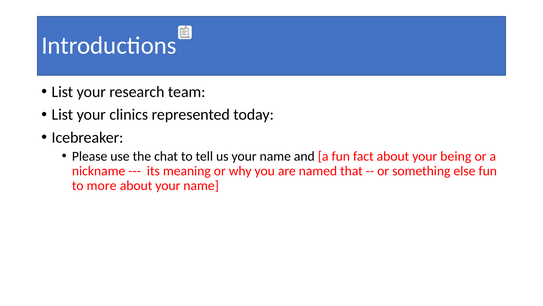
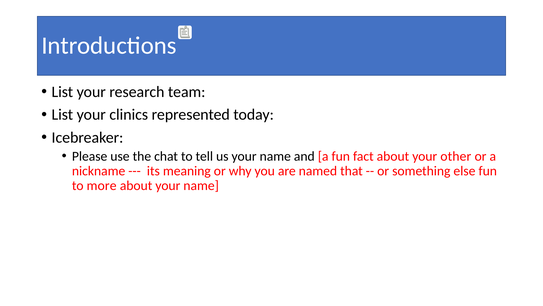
being: being -> other
